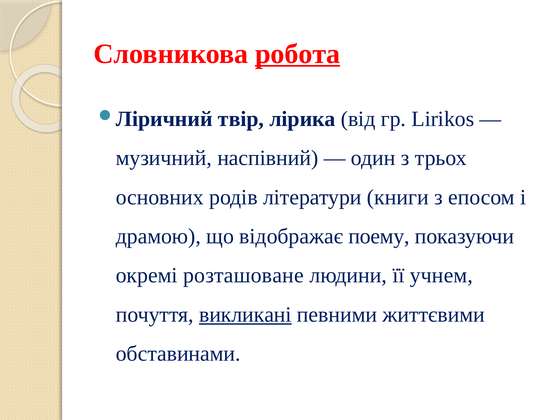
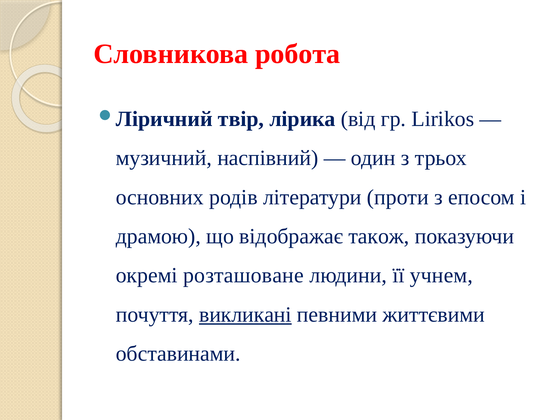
робота underline: present -> none
книги: книги -> проти
поему: поему -> також
